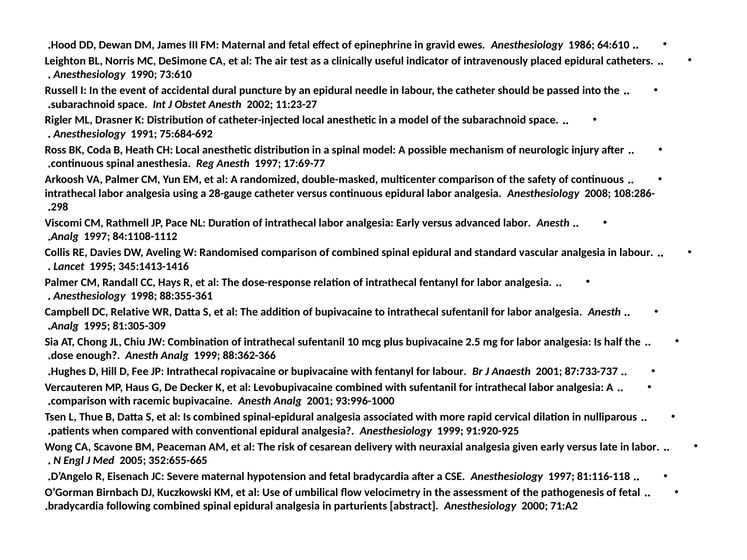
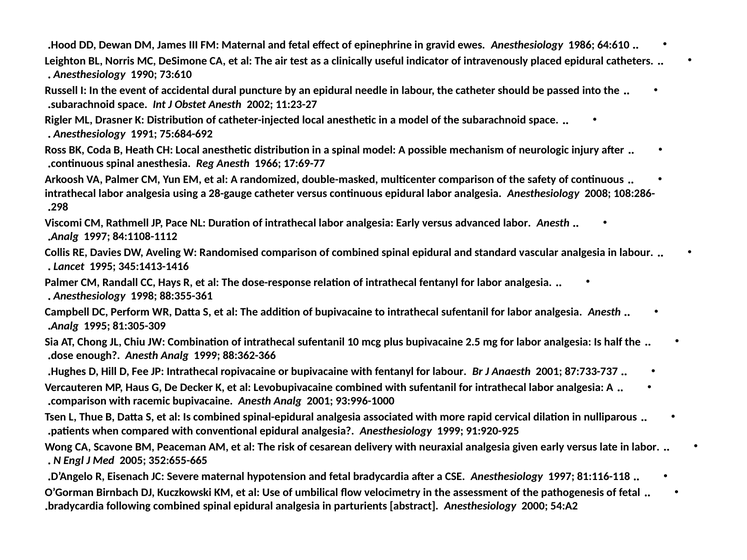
Anesth 1997: 1997 -> 1966
Relative: Relative -> Perform
71:A2: 71:A2 -> 54:A2
